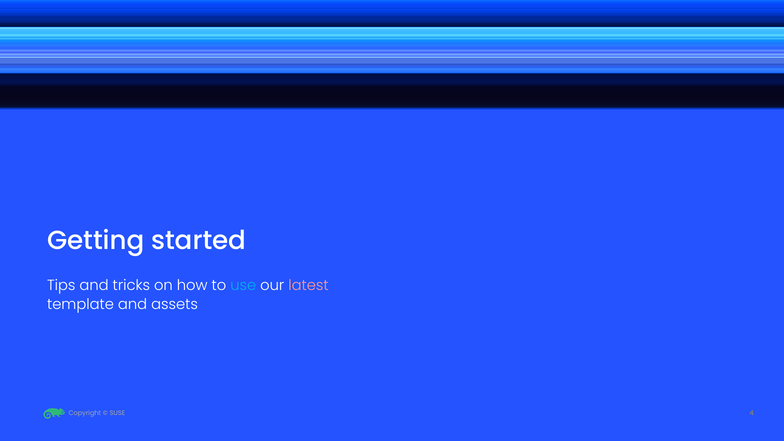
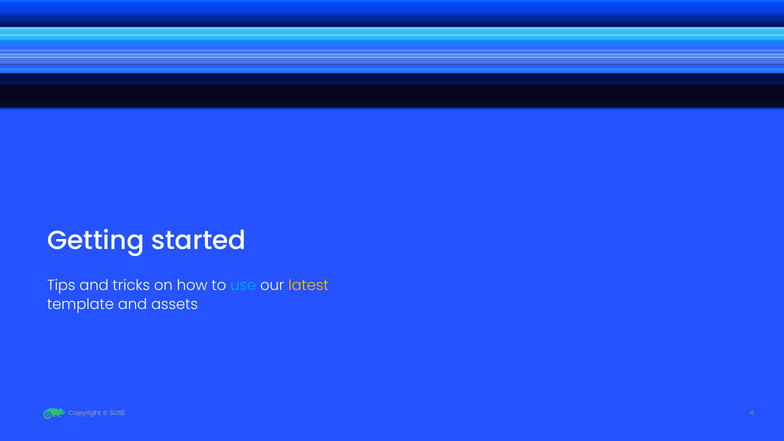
latest colour: pink -> yellow
